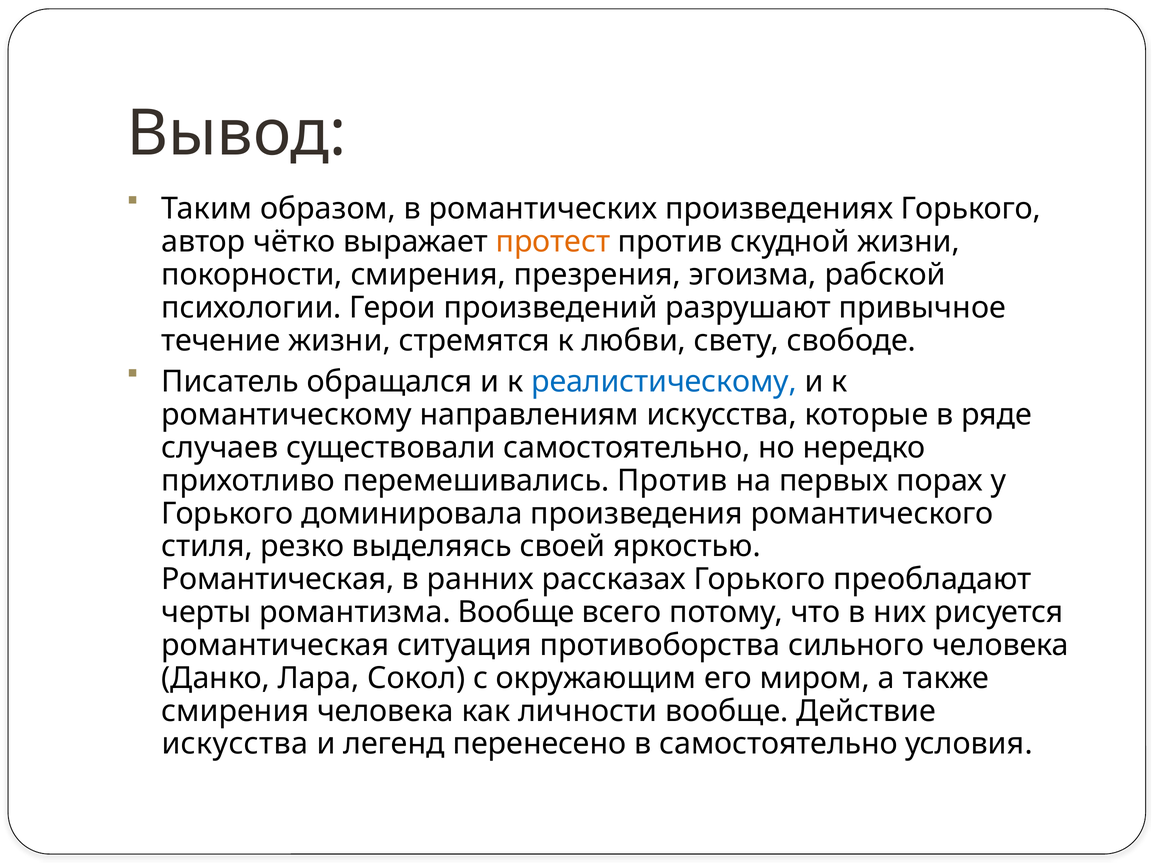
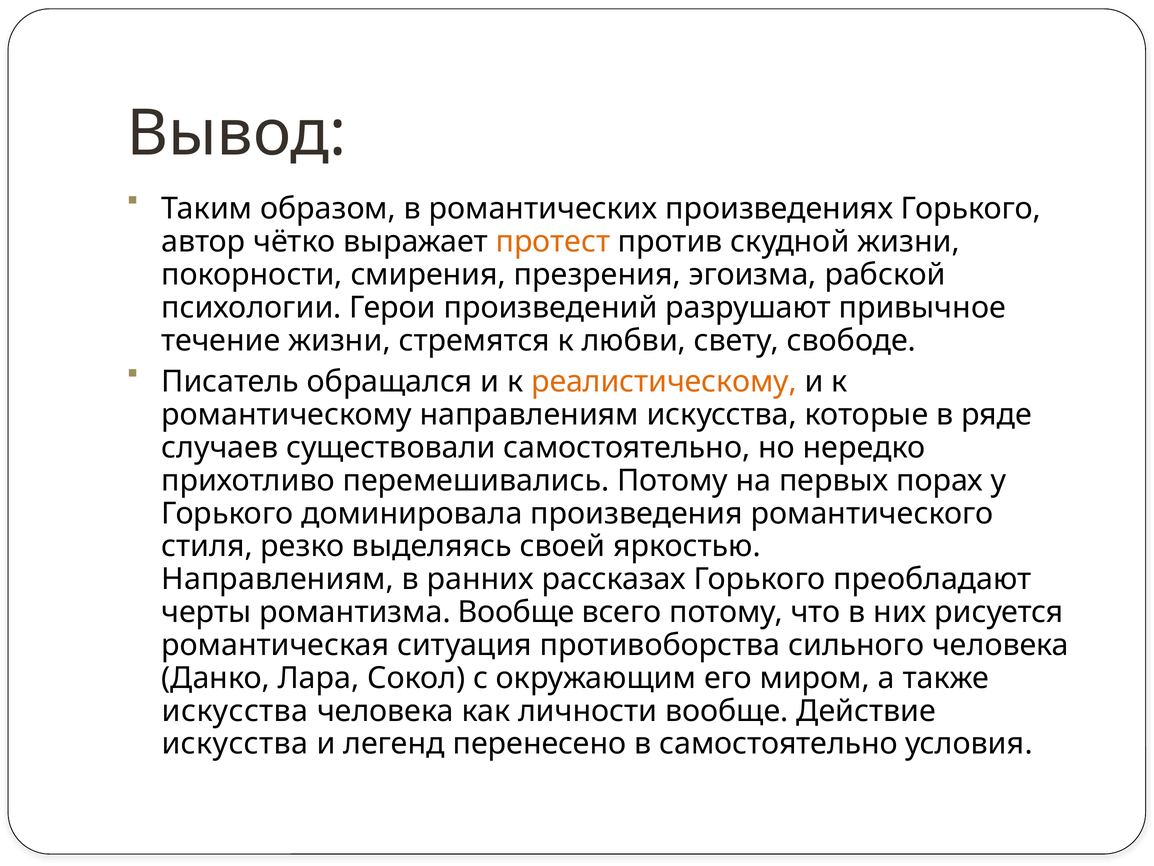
реалистическому colour: blue -> orange
перемешивались Против: Против -> Потому
Романтическая at (278, 579): Романтическая -> Направлениям
смирения at (235, 711): смирения -> искусства
